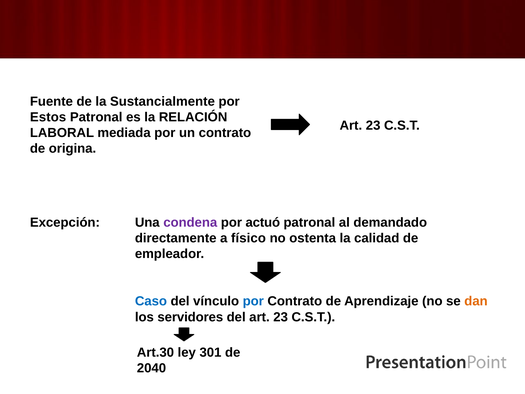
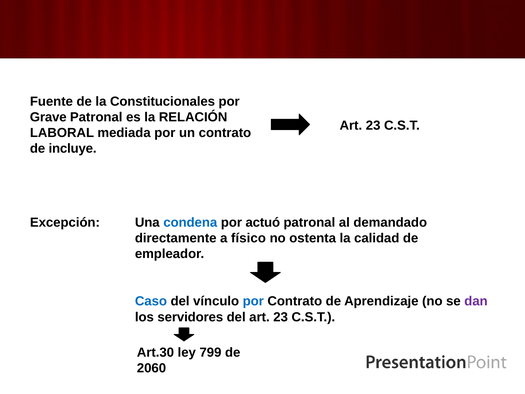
Sustancialmente: Sustancialmente -> Constitucionales
Estos: Estos -> Grave
origina: origina -> incluye
condena colour: purple -> blue
dan colour: orange -> purple
301: 301 -> 799
2040: 2040 -> 2060
